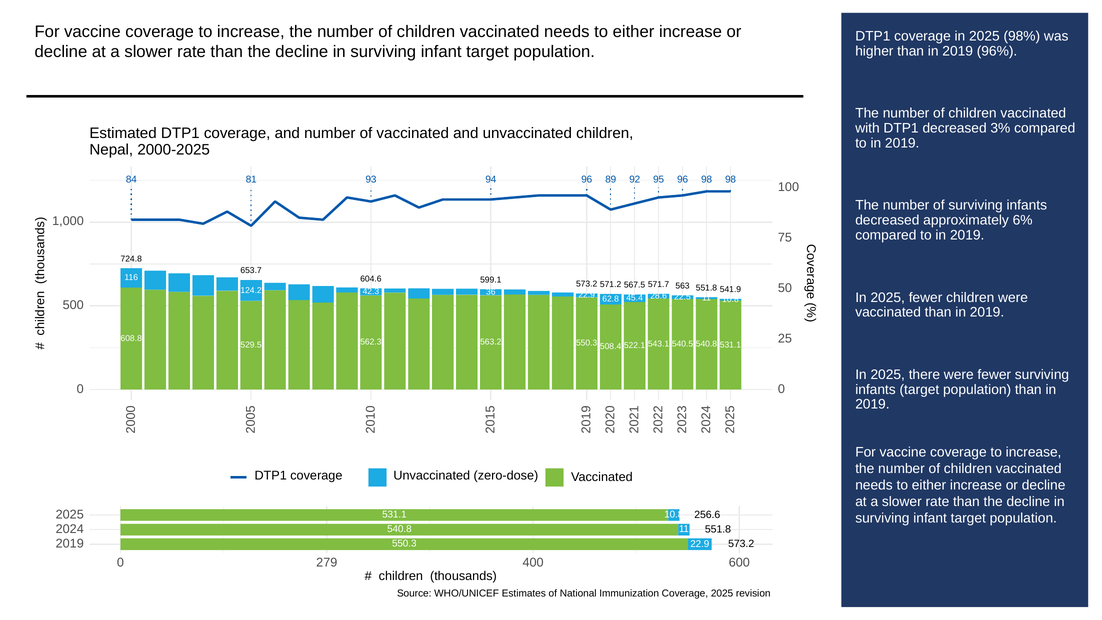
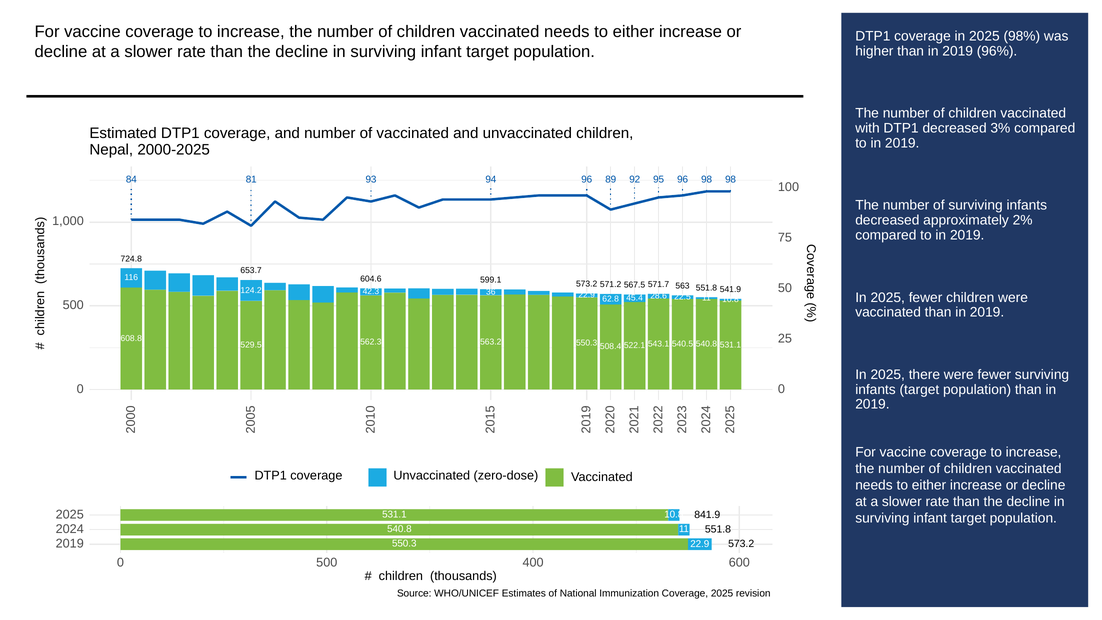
6%: 6% -> 2%
256.6: 256.6 -> 841.9
279 at (327, 563): 279 -> 500
